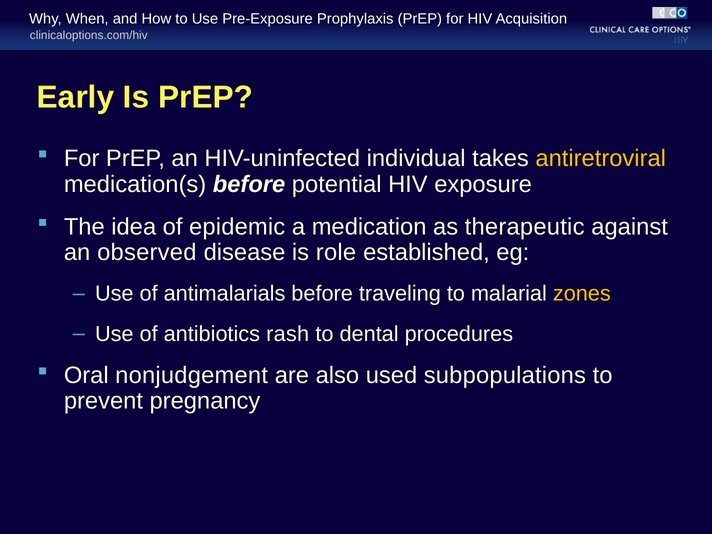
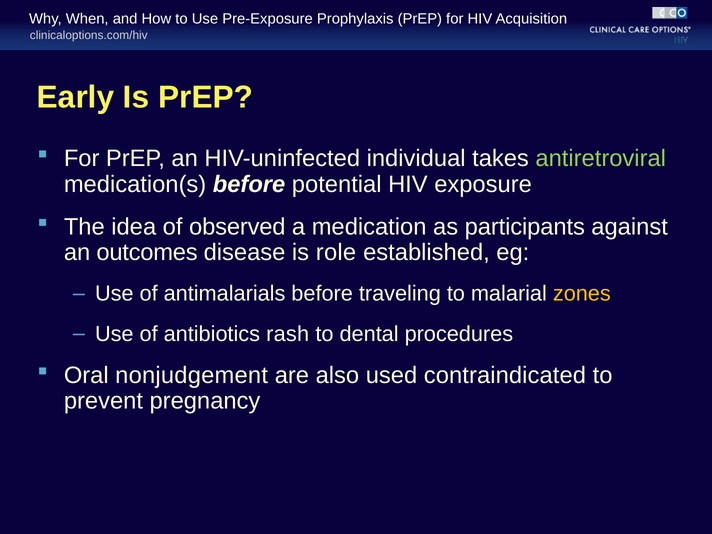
antiretroviral colour: yellow -> light green
epidemic: epidemic -> observed
therapeutic: therapeutic -> participants
observed: observed -> outcomes
subpopulations: subpopulations -> contraindicated
